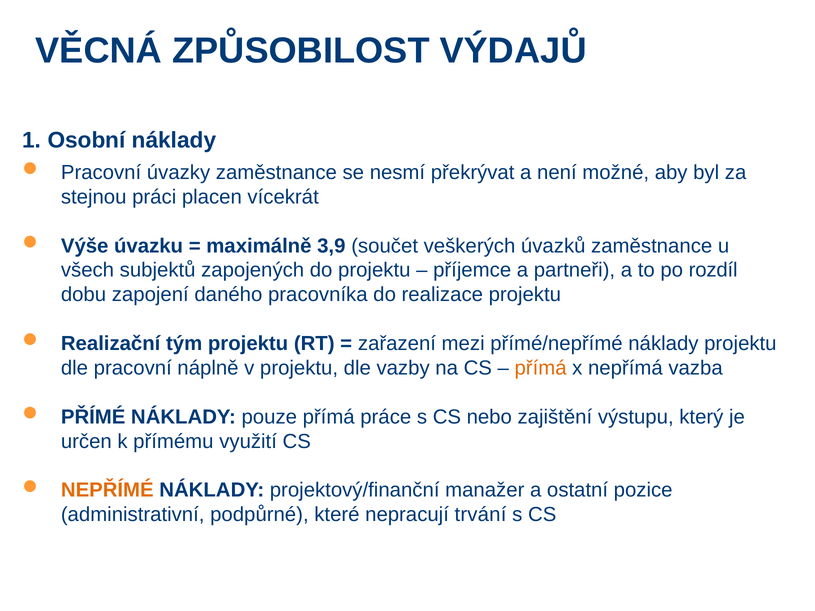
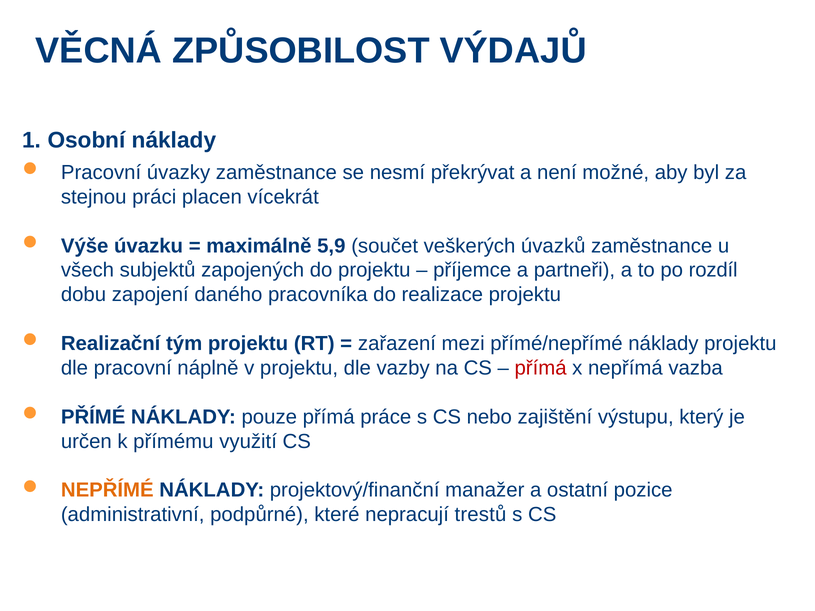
3,9: 3,9 -> 5,9
přímá at (541, 368) colour: orange -> red
trvání: trvání -> trestů
